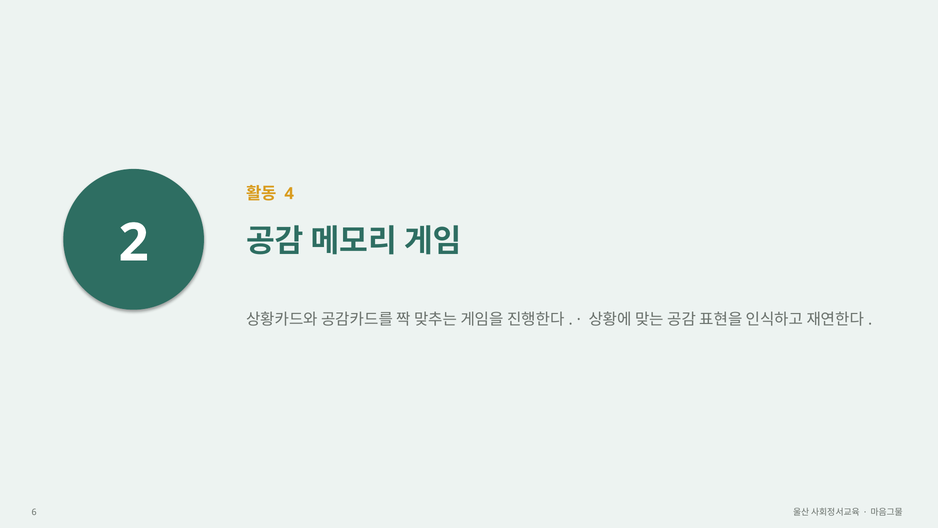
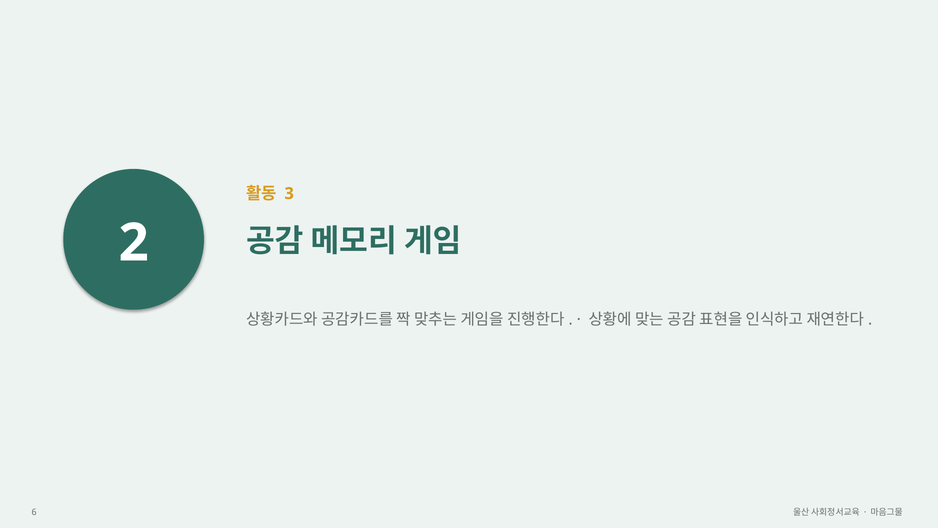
4: 4 -> 3
